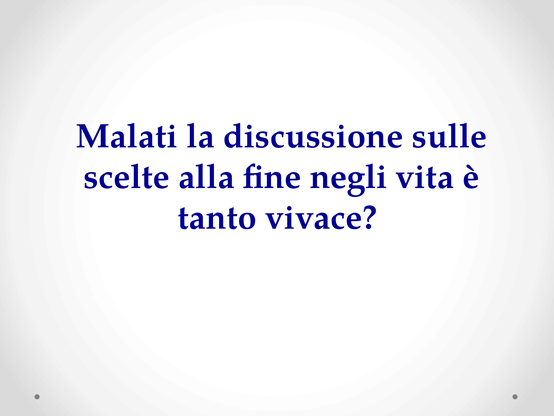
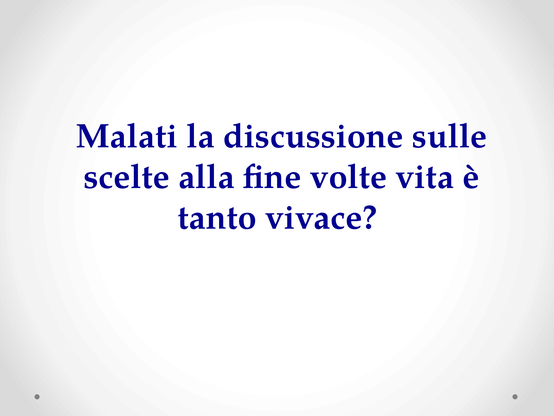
negli: negli -> volte
